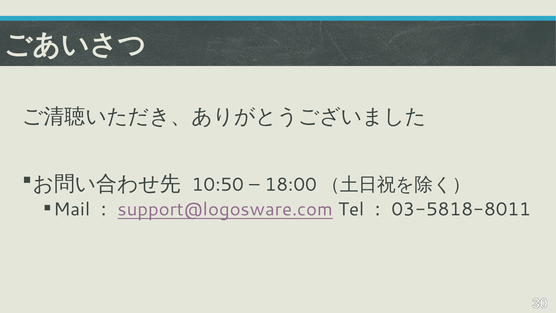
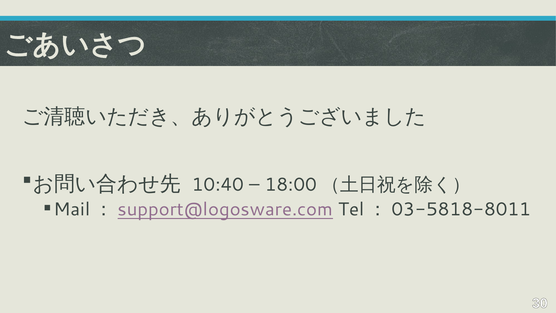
10:50: 10:50 -> 10:40
